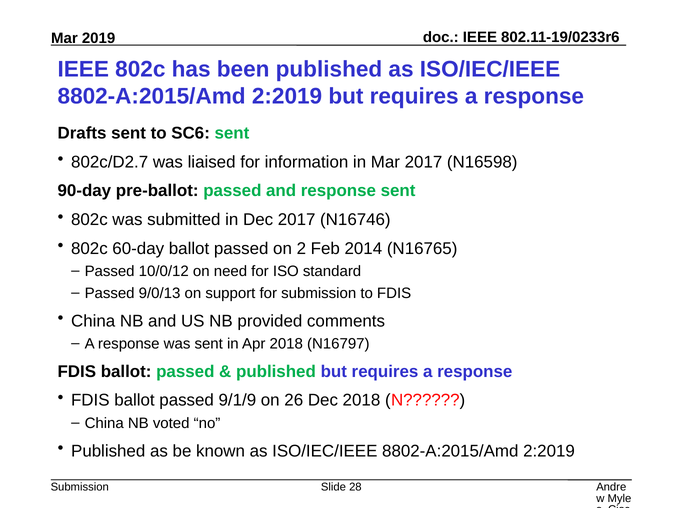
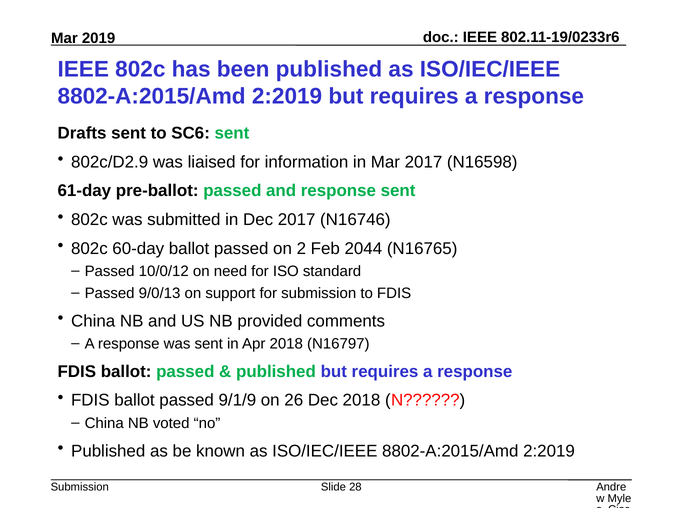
802c/D2.7: 802c/D2.7 -> 802c/D2.9
90-day: 90-day -> 61-day
2014: 2014 -> 2044
